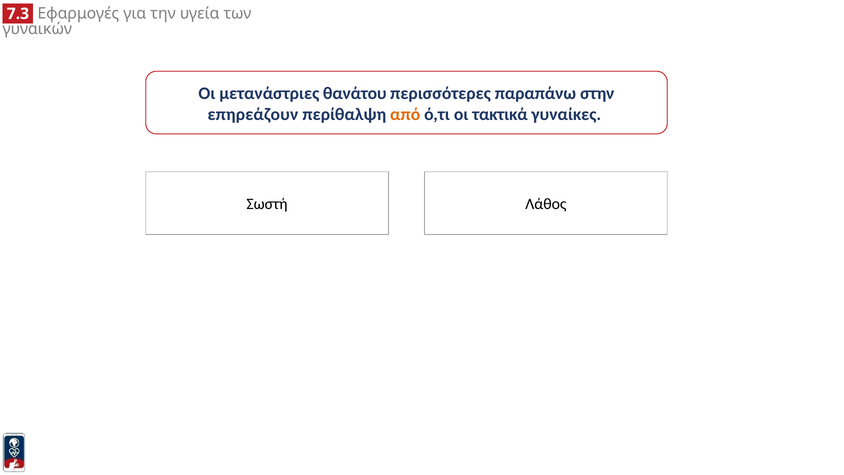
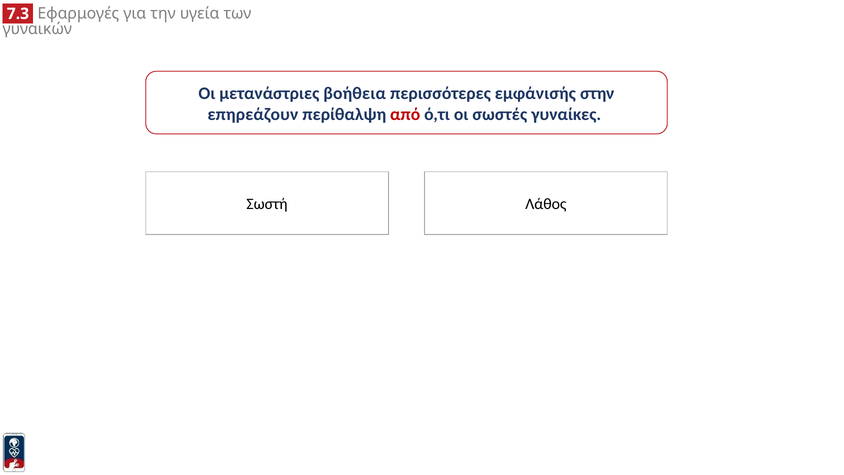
θανάτου: θανάτου -> βοήθεια
παραπάνω: παραπάνω -> εμφάνισής
από colour: orange -> red
τακτικά: τακτικά -> σωστές
